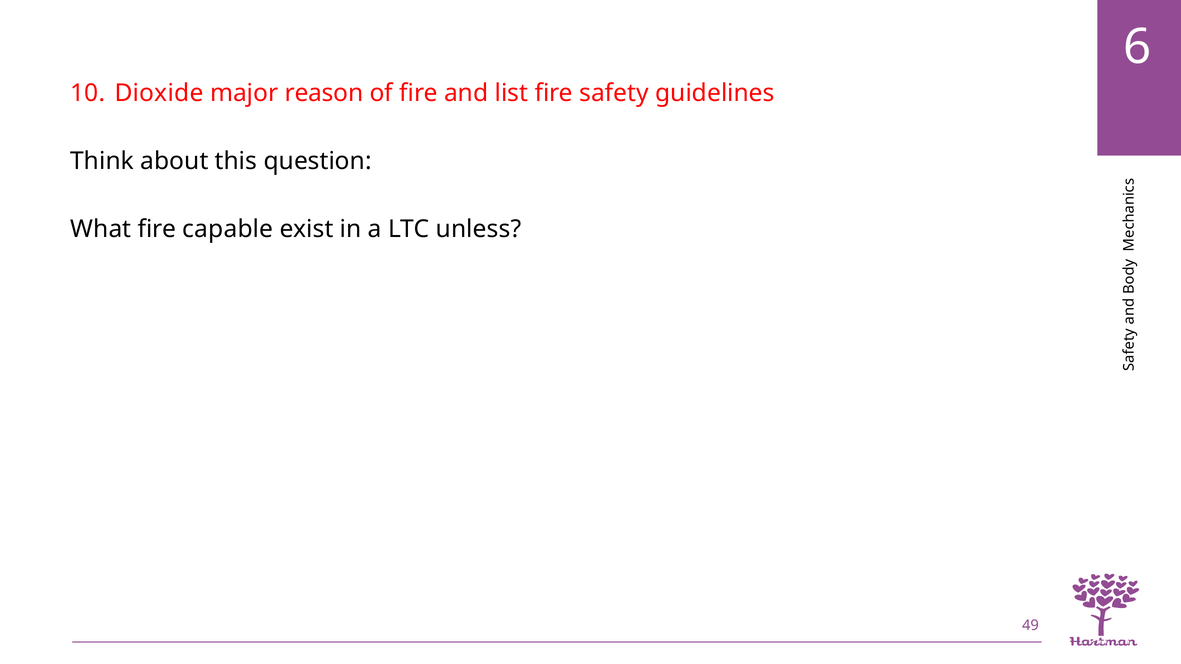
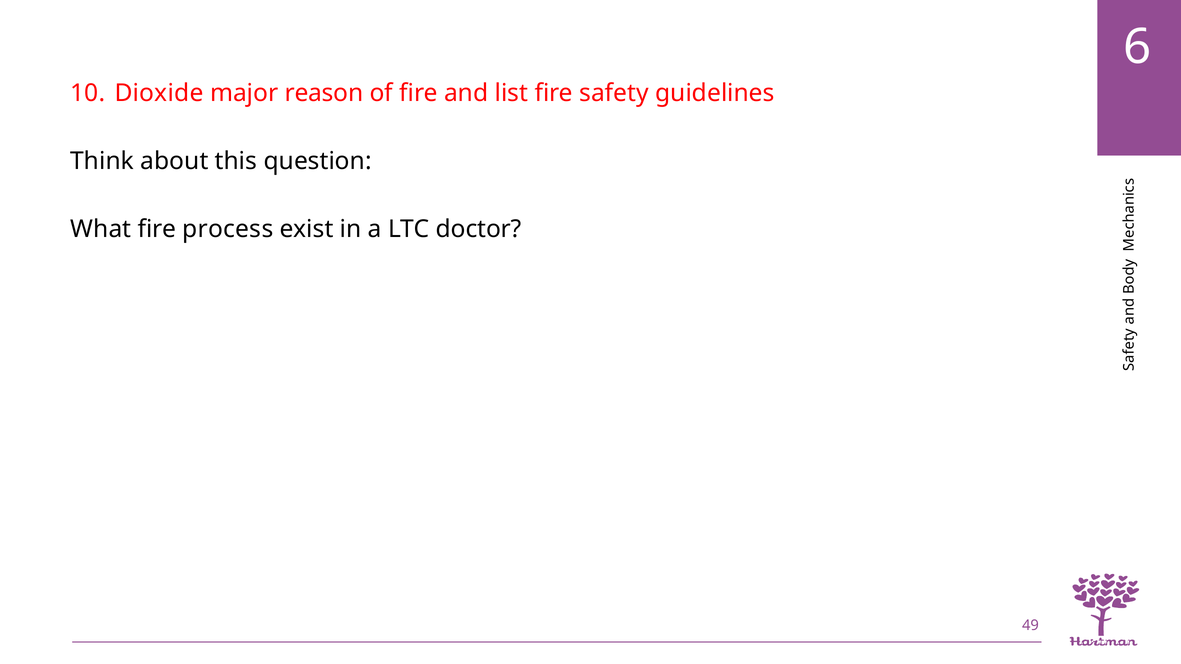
capable: capable -> process
unless: unless -> doctor
